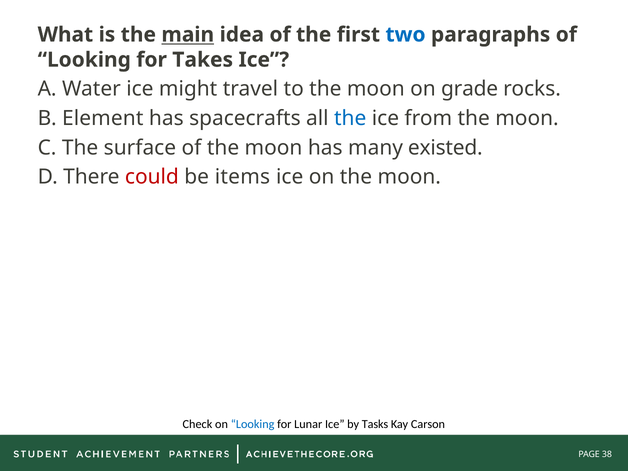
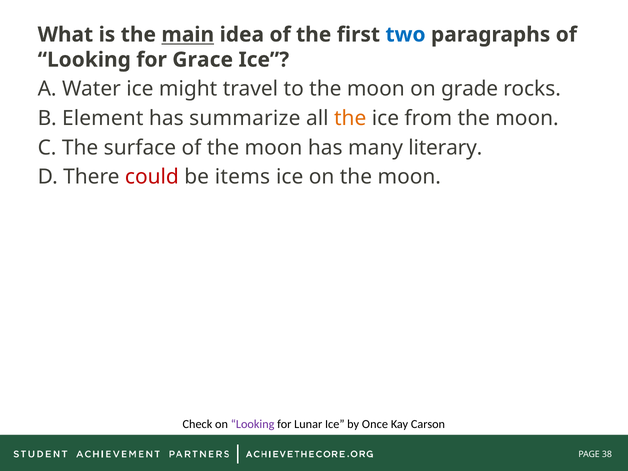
Takes: Takes -> Grace
spacecrafts: spacecrafts -> summarize
the at (350, 118) colour: blue -> orange
existed: existed -> literary
Looking at (253, 424) colour: blue -> purple
Tasks: Tasks -> Once
